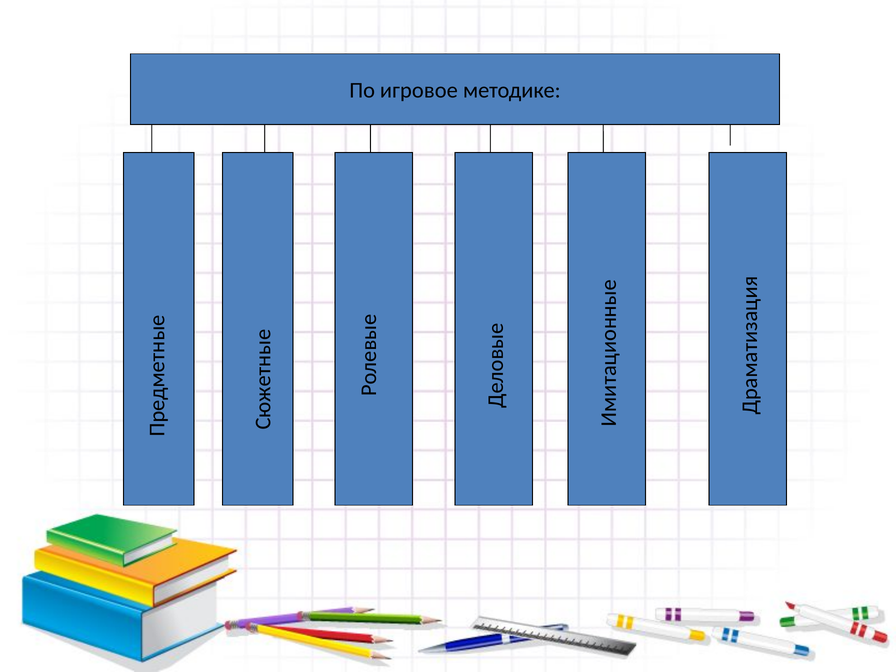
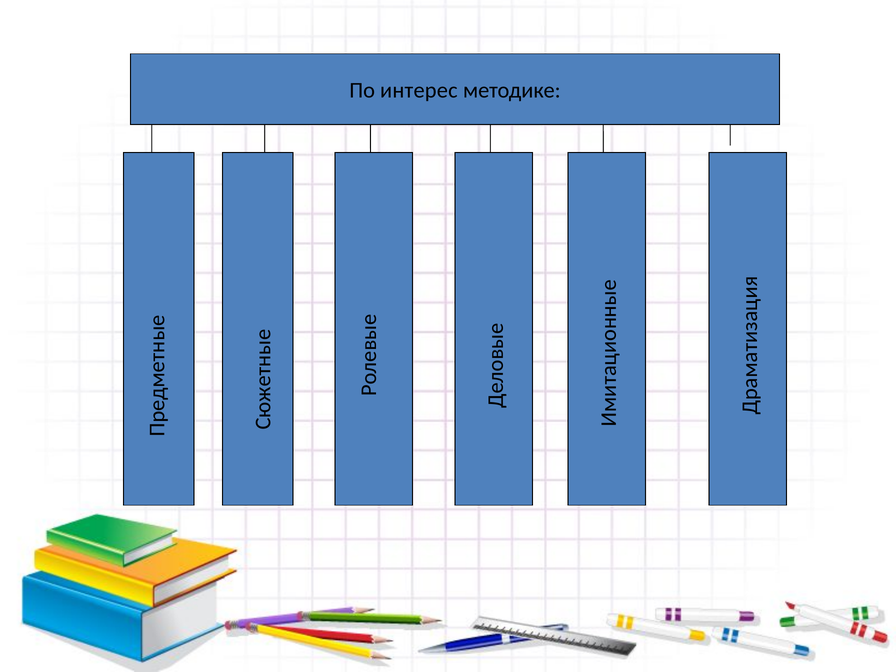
игровое: игровое -> интерес
